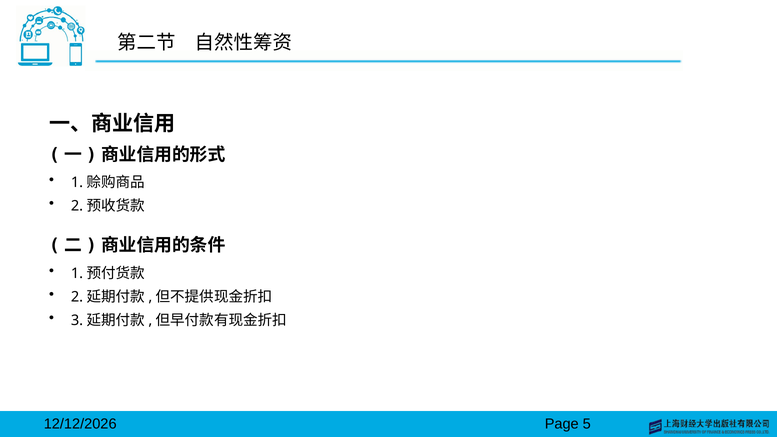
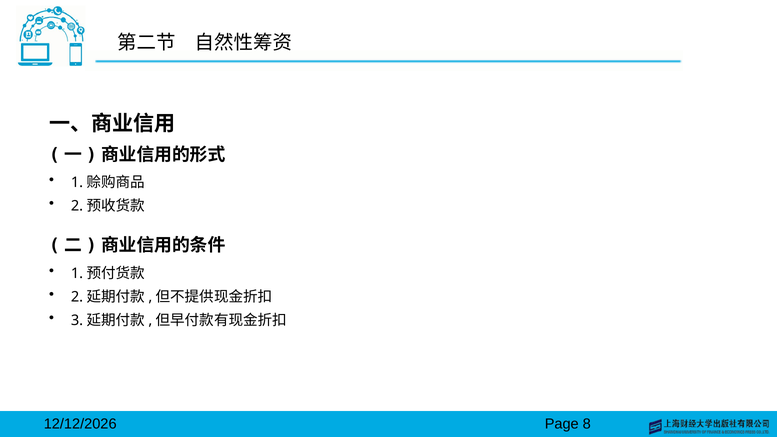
5: 5 -> 8
